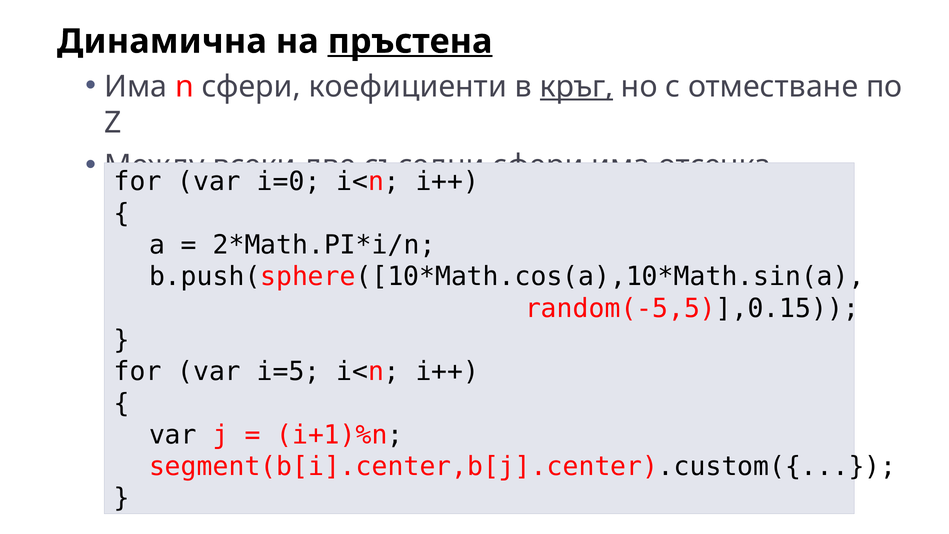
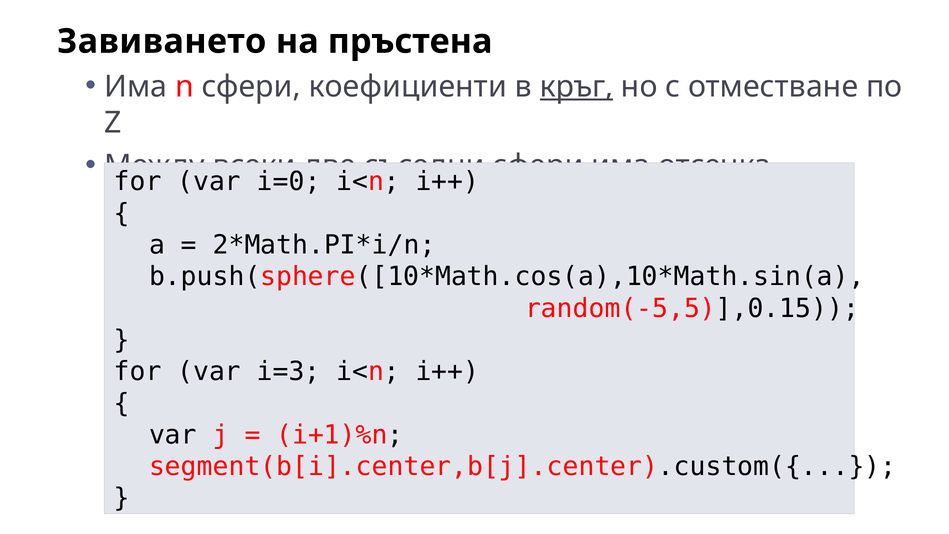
Динамична: Динамична -> Завиването
пръстена underline: present -> none
i=5: i=5 -> i=3
